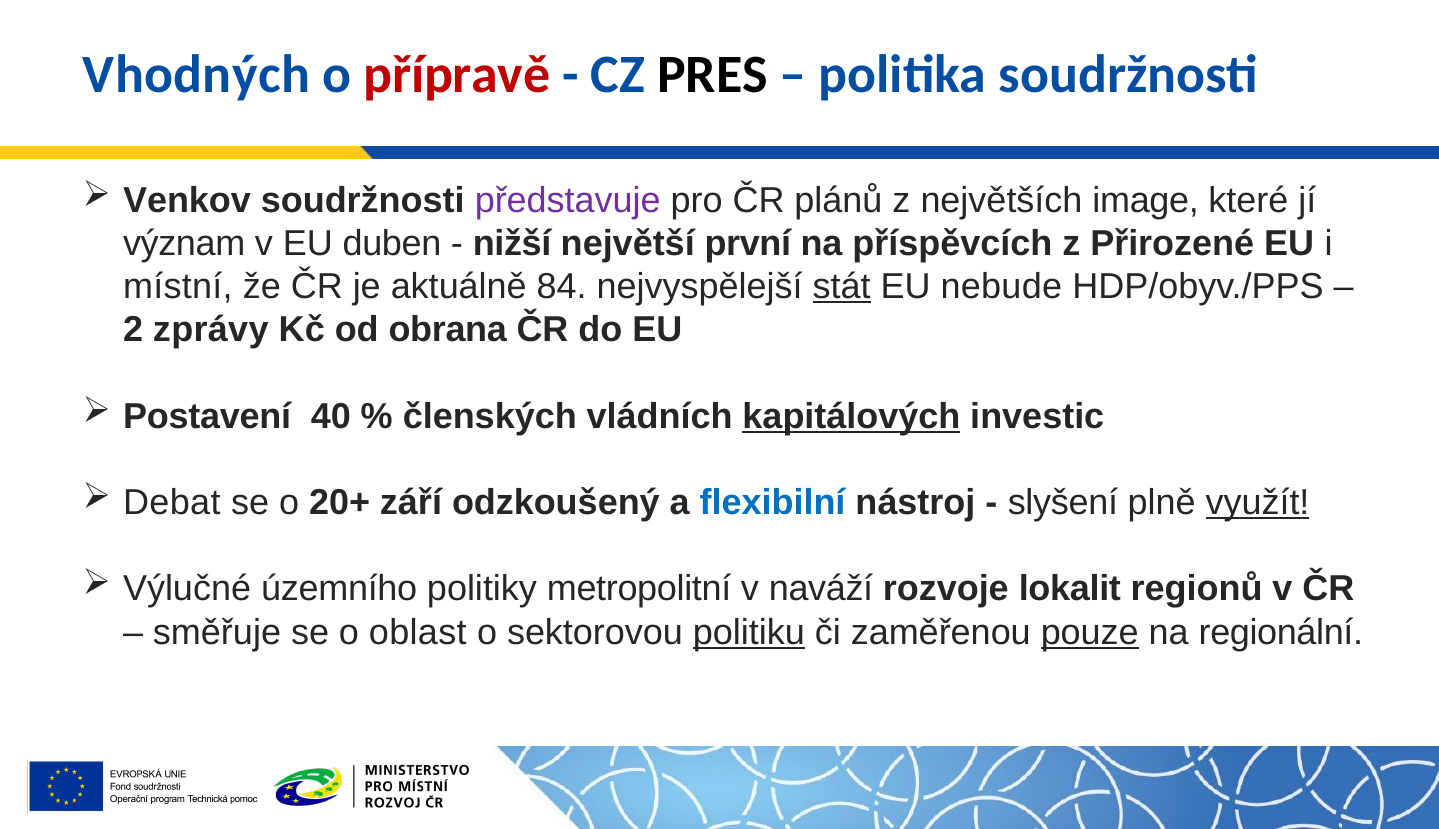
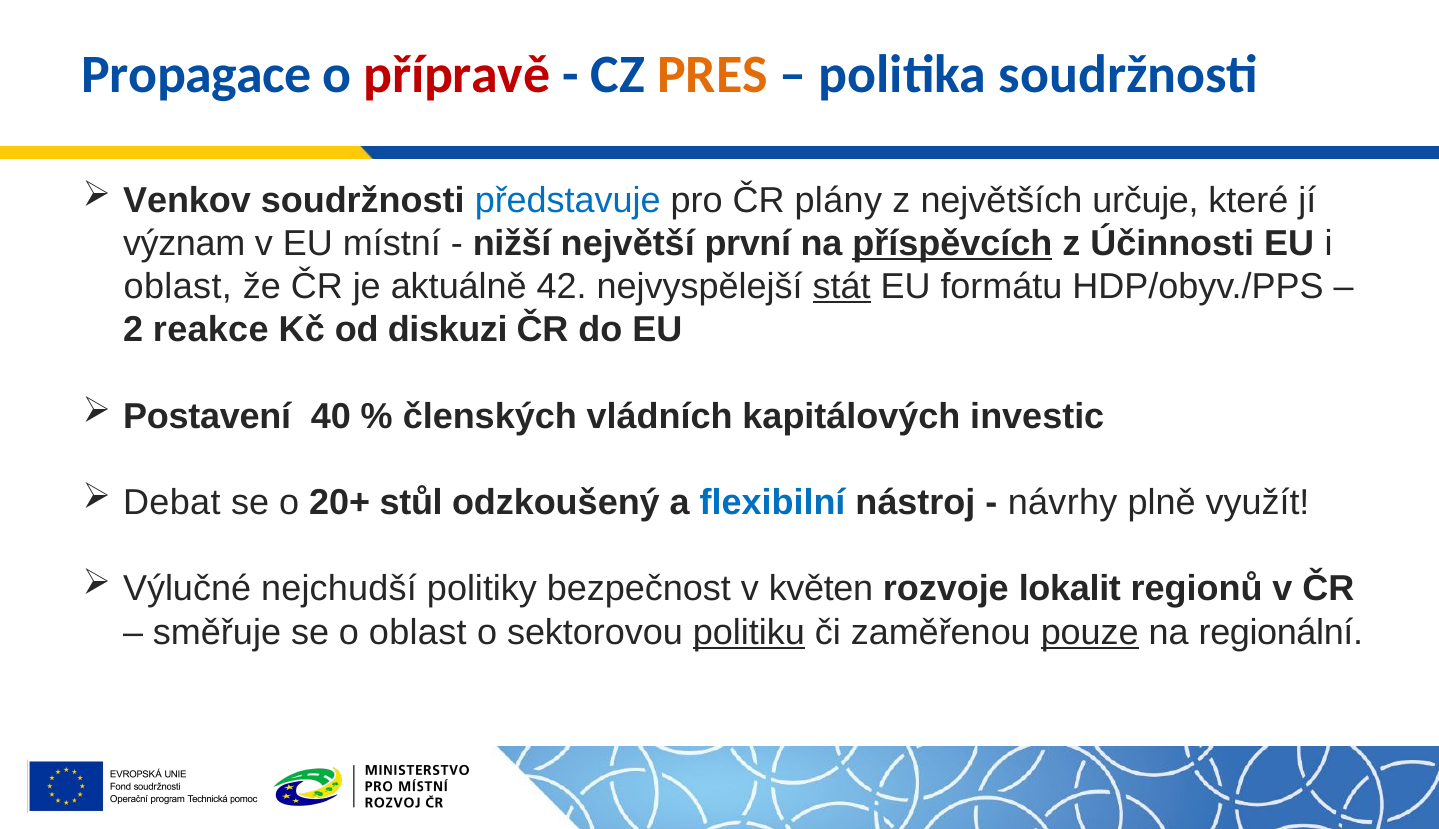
Vhodných: Vhodných -> Propagace
PRES colour: black -> orange
představuje colour: purple -> blue
plánů: plánů -> plány
image: image -> určuje
duben: duben -> místní
příspěvcích underline: none -> present
Přirozené: Přirozené -> Účinnosti
místní at (178, 287): místní -> oblast
84: 84 -> 42
nebude: nebude -> formátu
zprávy: zprávy -> reakce
obrana: obrana -> diskuzi
kapitálových underline: present -> none
září: září -> stůl
slyšení: slyšení -> návrhy
využít underline: present -> none
územního: územního -> nejchudší
metropolitní: metropolitní -> bezpečnost
naváží: naváží -> květen
